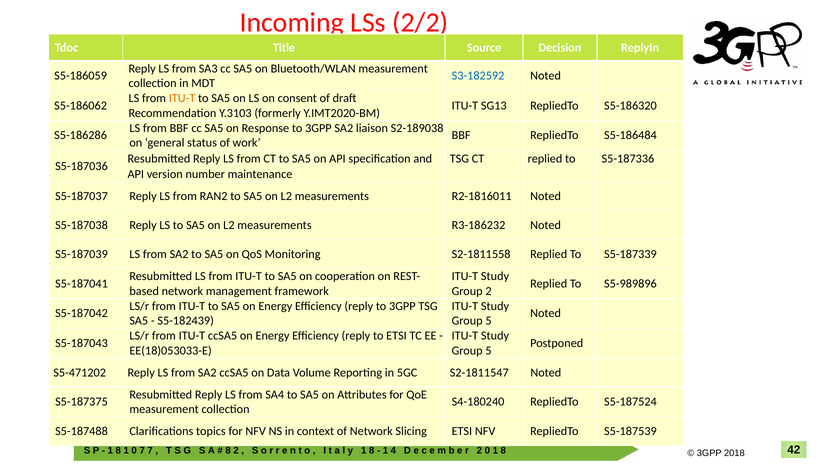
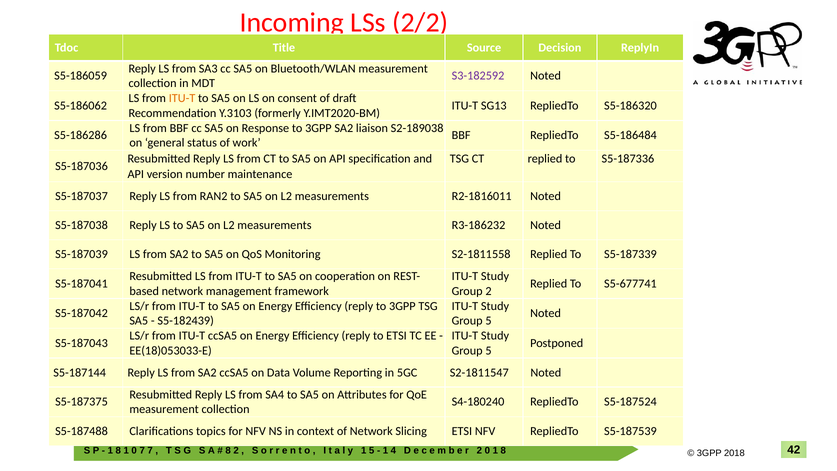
S3-182592 colour: blue -> purple
S5-989896: S5-989896 -> S5-677741
S5-471202: S5-471202 -> S5-187144
8 at (372, 450): 8 -> 5
